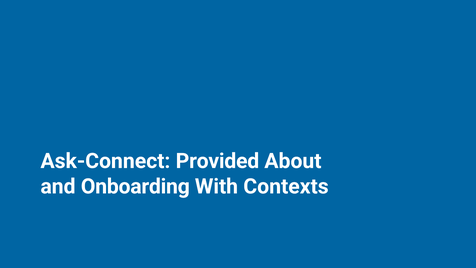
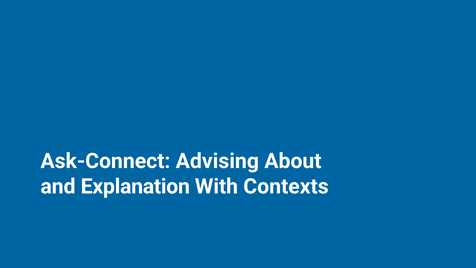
Provided: Provided -> Advising
Onboarding: Onboarding -> Explanation
